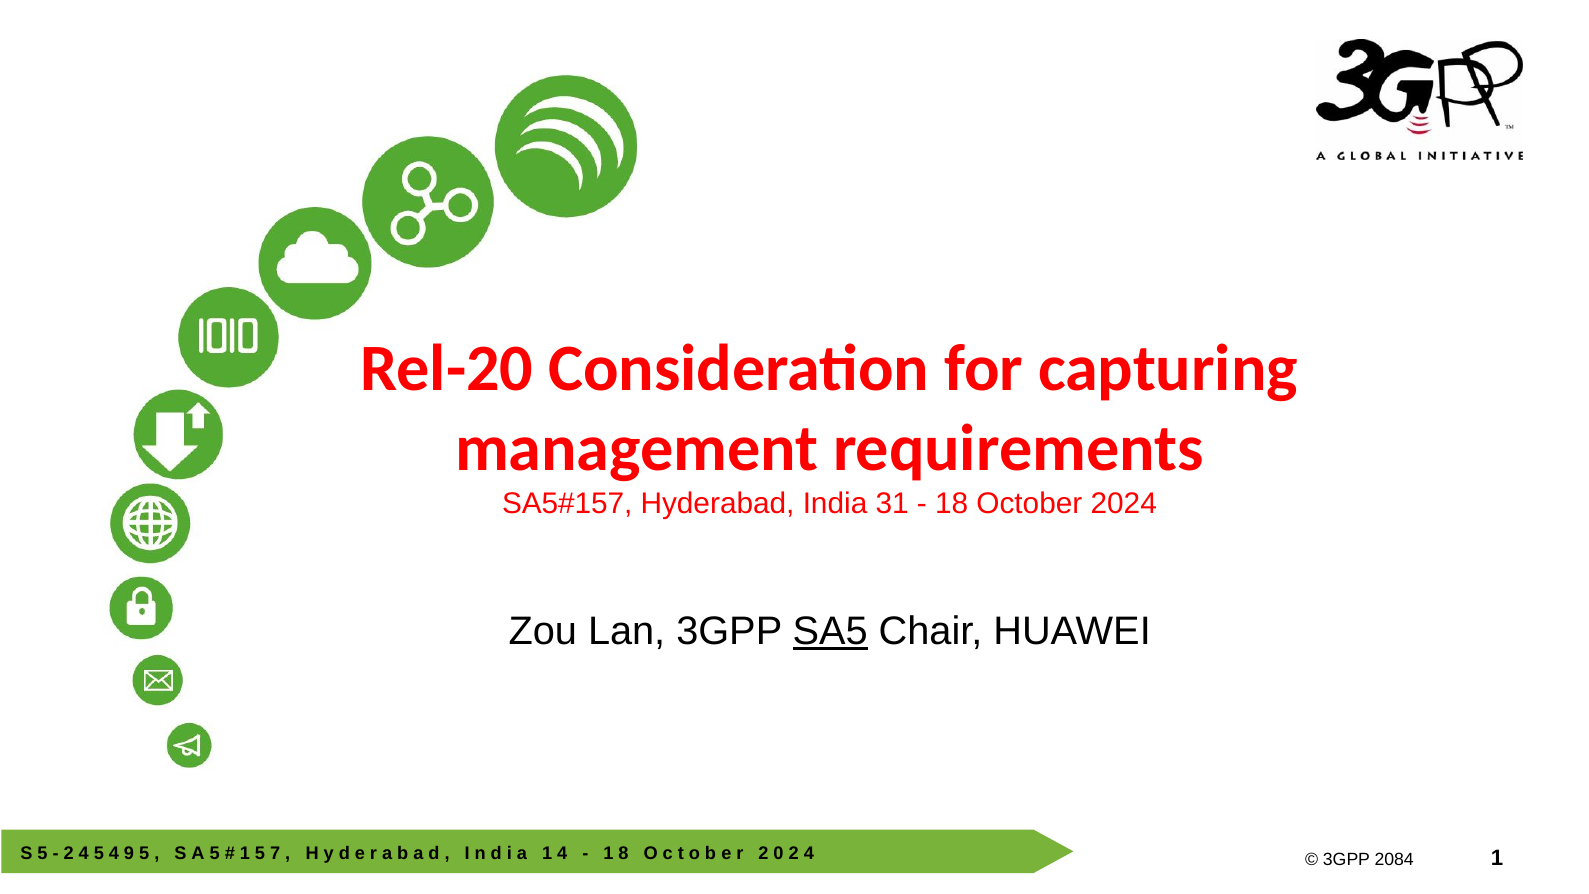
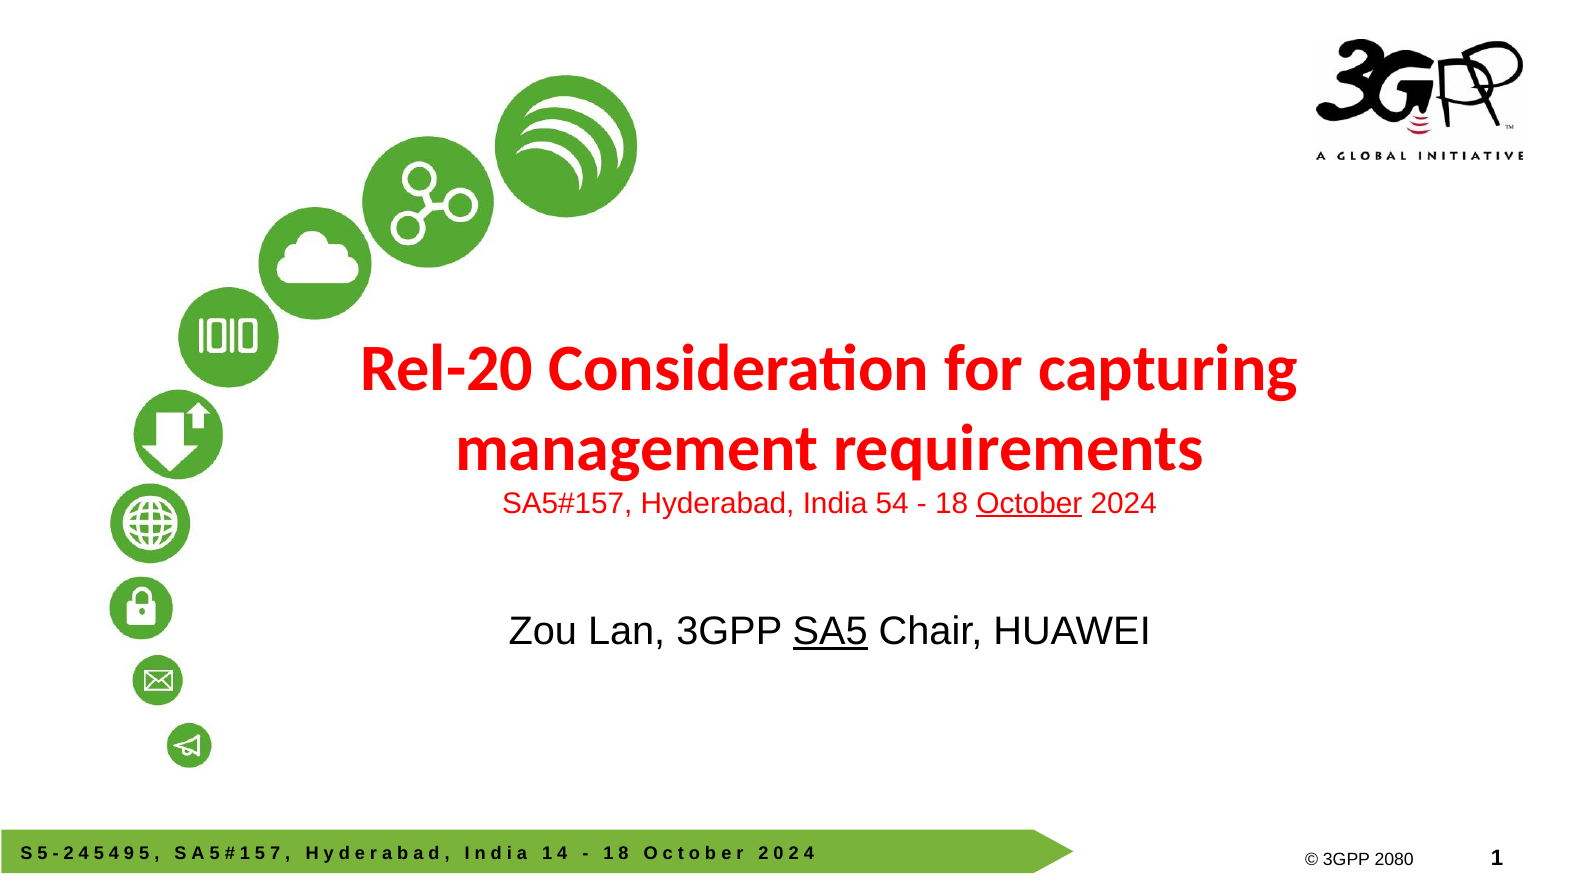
31: 31 -> 54
October underline: none -> present
2084: 2084 -> 2080
